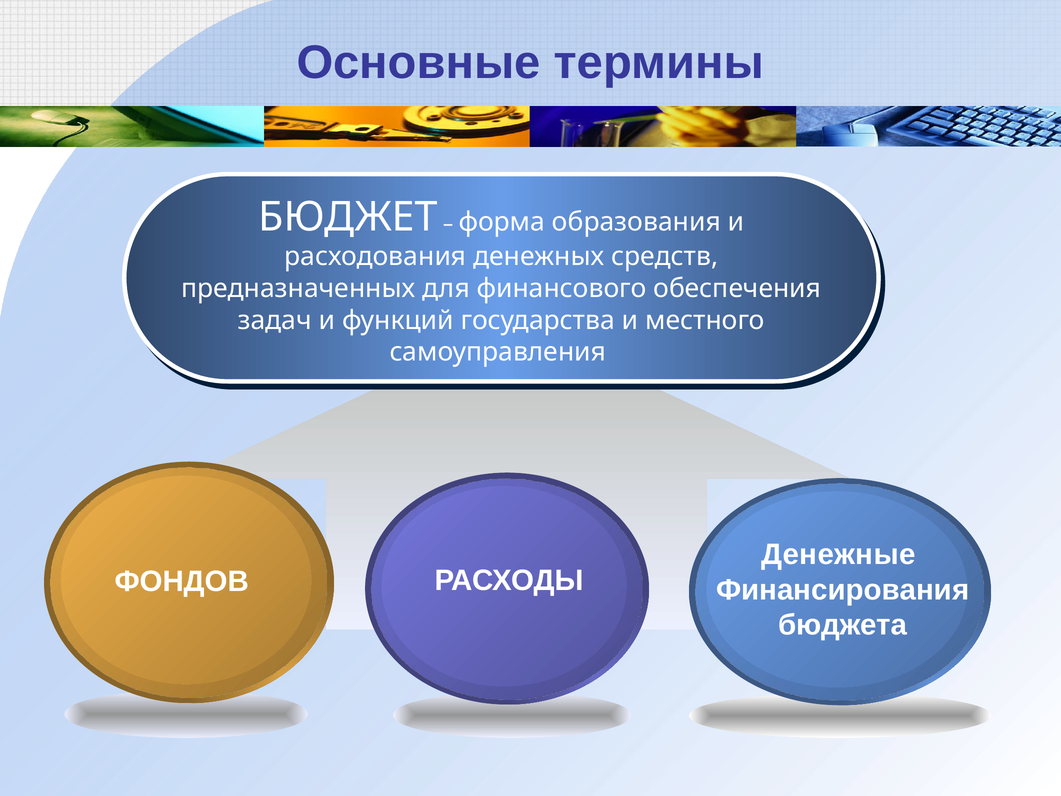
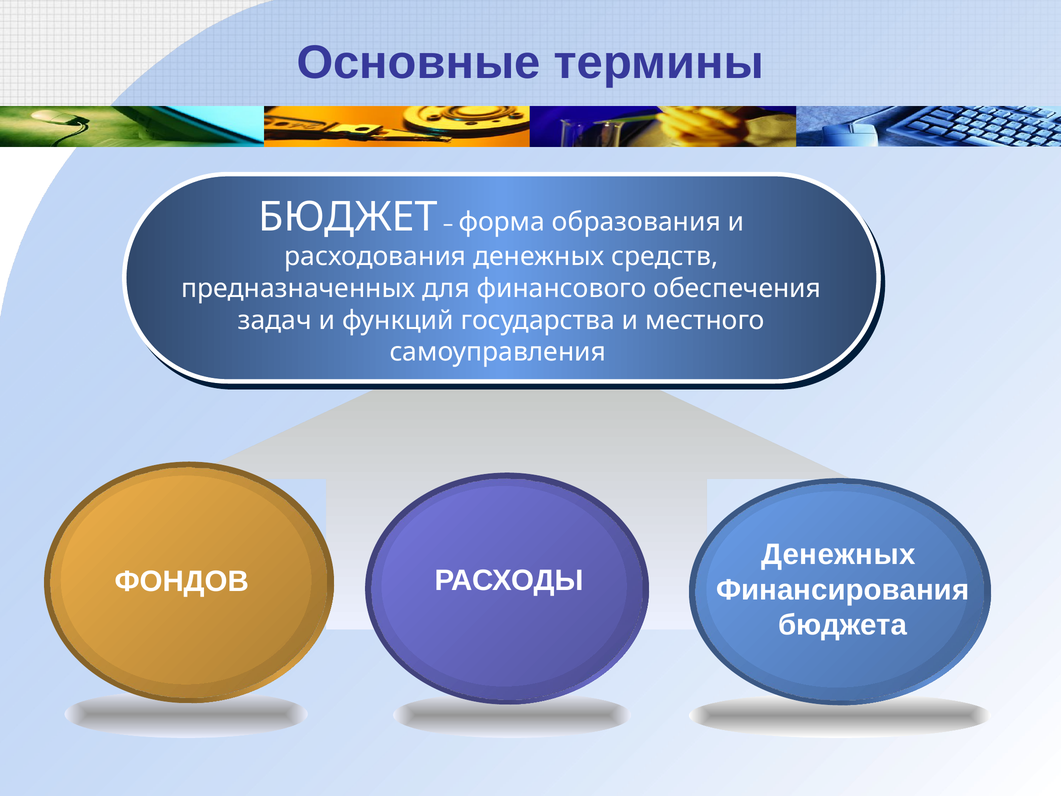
Денежные at (838, 554): Денежные -> Денежных
